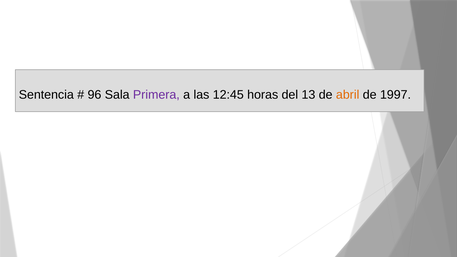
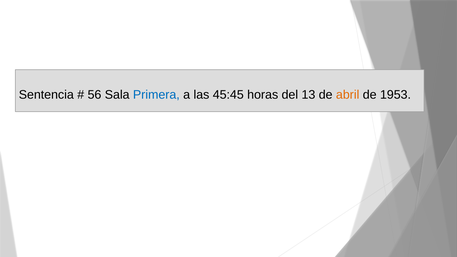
96: 96 -> 56
Primera colour: purple -> blue
12:45: 12:45 -> 45:45
1997: 1997 -> 1953
